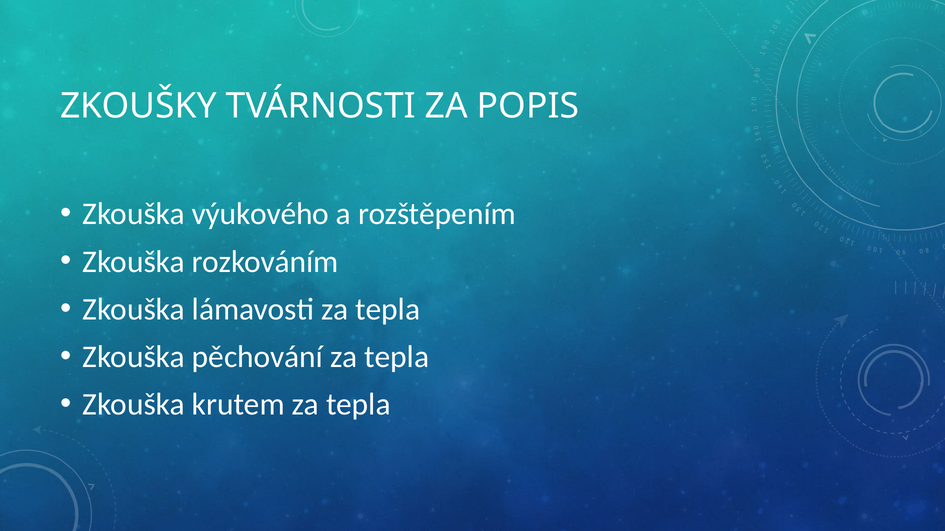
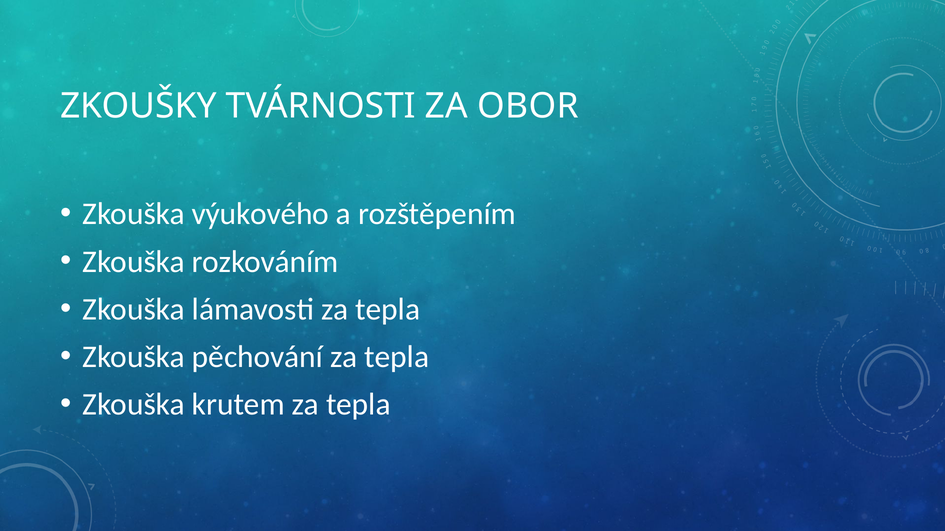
POPIS: POPIS -> OBOR
